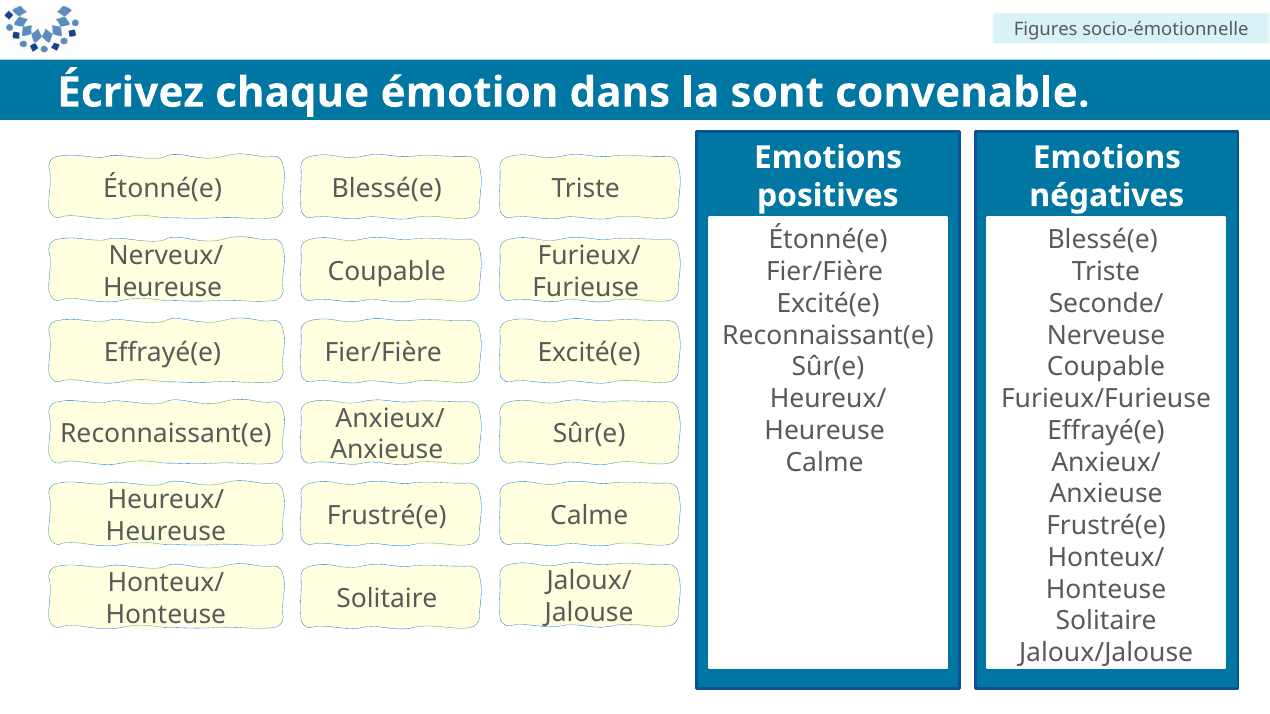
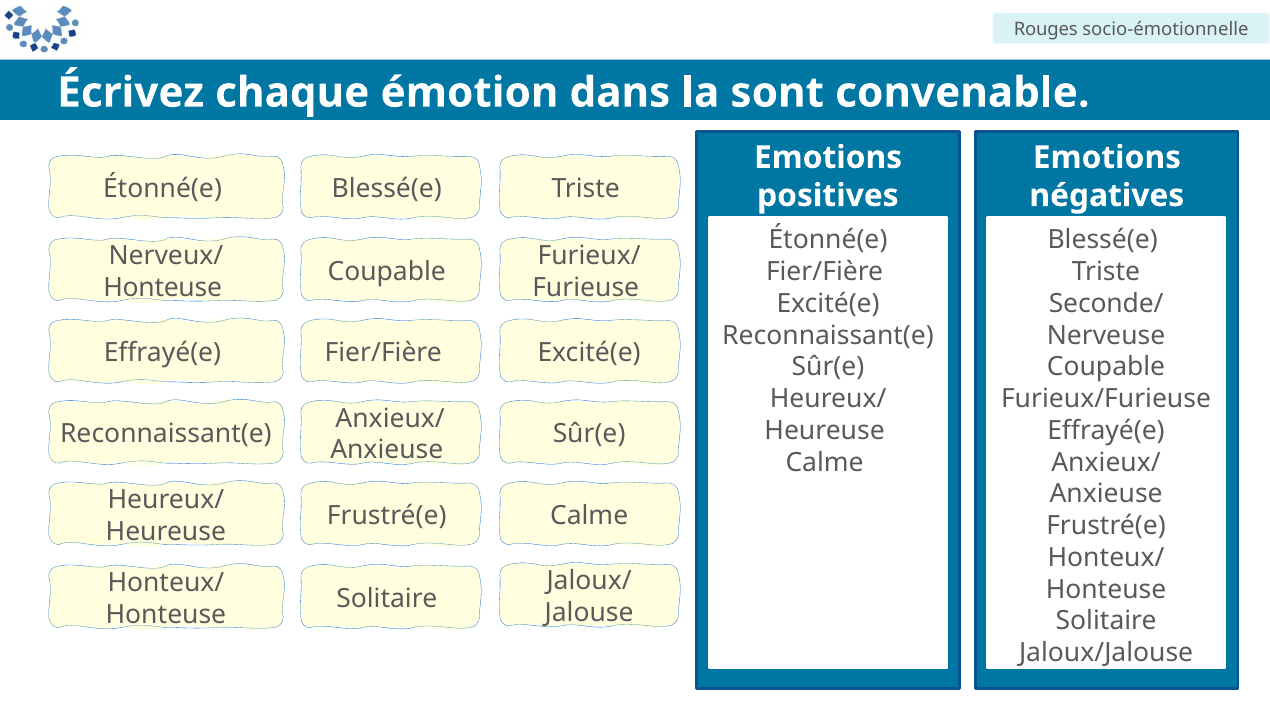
Figures: Figures -> Rouges
Heureuse at (163, 288): Heureuse -> Honteuse
